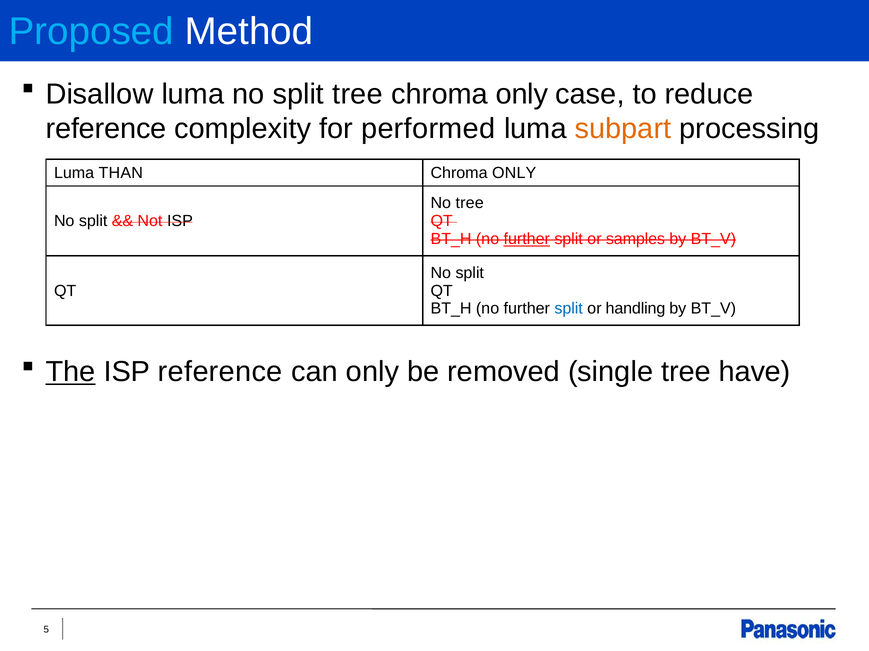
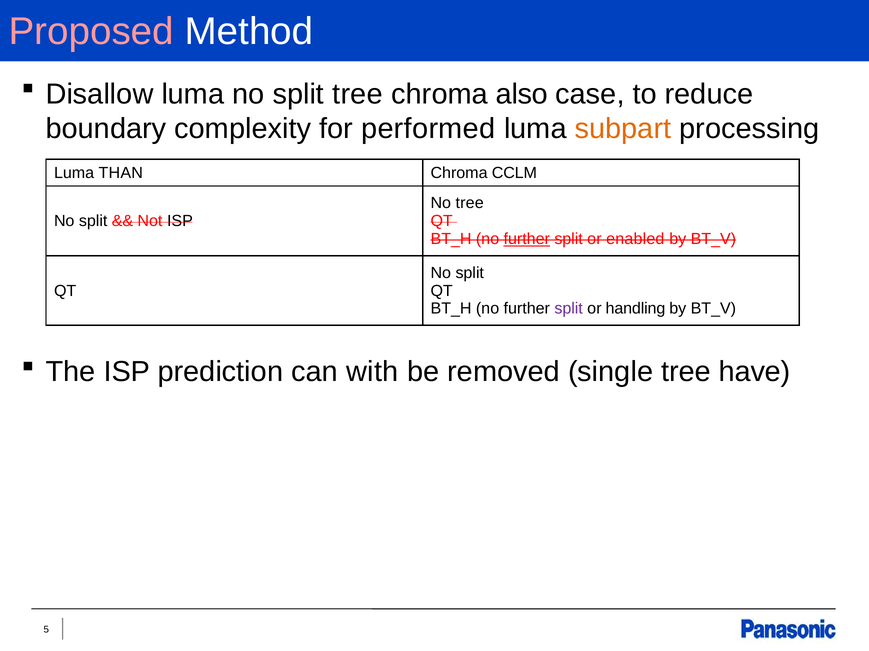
Proposed colour: light blue -> pink
only at (522, 94): only -> also
reference at (106, 129): reference -> boundary
ONLY at (514, 173): ONLY -> CCLM
samples: samples -> enabled
split at (569, 309) colour: blue -> purple
The underline: present -> none
ISP reference: reference -> prediction
can only: only -> with
